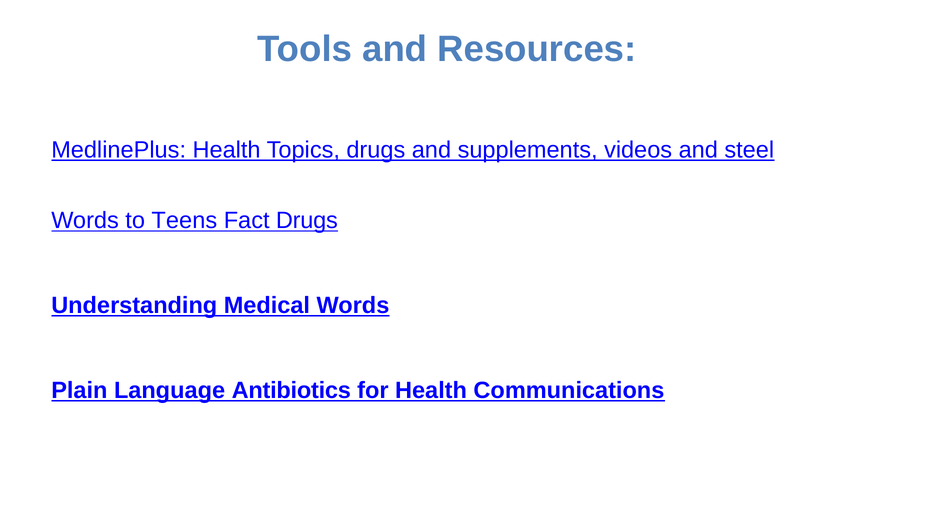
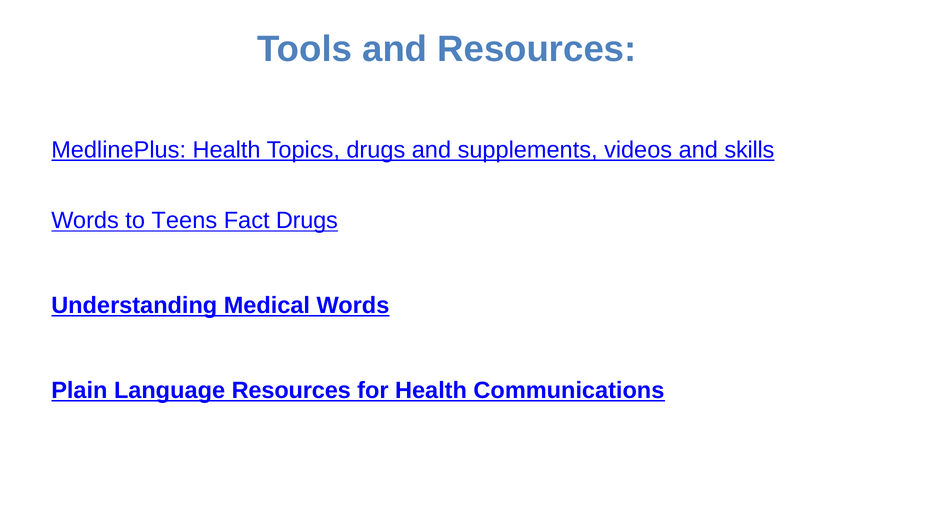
steel: steel -> skills
Language Antibiotics: Antibiotics -> Resources
